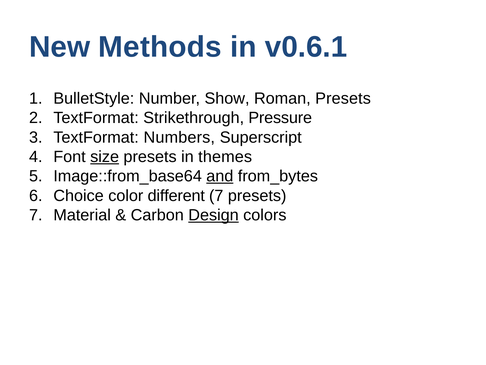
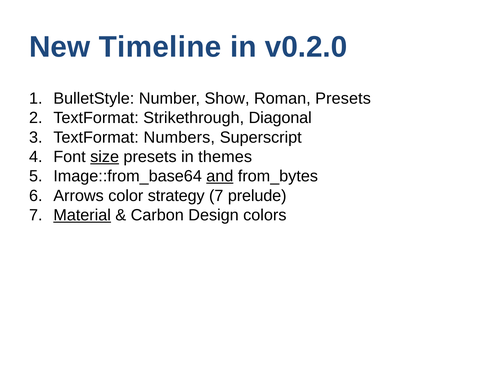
Methods: Methods -> Timeline
v0.6.1: v0.6.1 -> v0.2.0
Pressure: Pressure -> Diagonal
Choice: Choice -> Arrows
different: different -> strategy
7 presets: presets -> prelude
Material underline: none -> present
Design underline: present -> none
